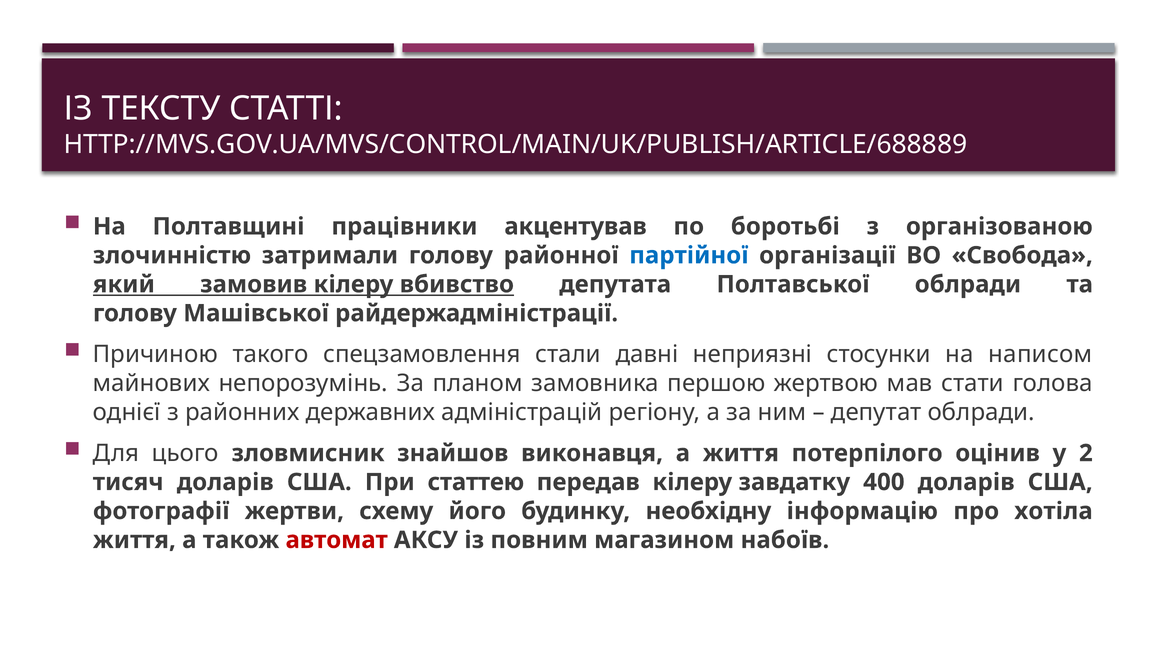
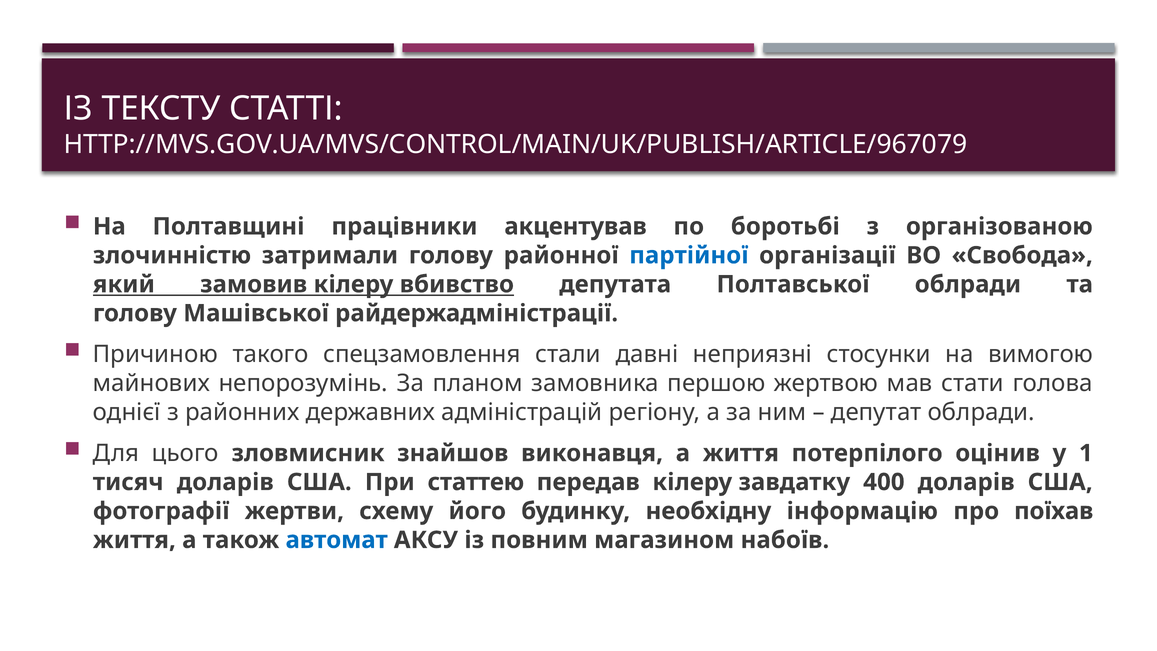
HTTP://MVS.GOV.UA/MVS/CONTROL/MAIN/UK/PUBLISH/ARTICLE/688889: HTTP://MVS.GOV.UA/MVS/CONTROL/MAIN/UK/PUBLISH/ARTICLE/688889 -> HTTP://MVS.GOV.UA/MVS/CONTROL/MAIN/UK/PUBLISH/ARTICLE/967079
написом: написом -> вимогою
2: 2 -> 1
хотіла: хотіла -> поїхав
автомат colour: red -> blue
